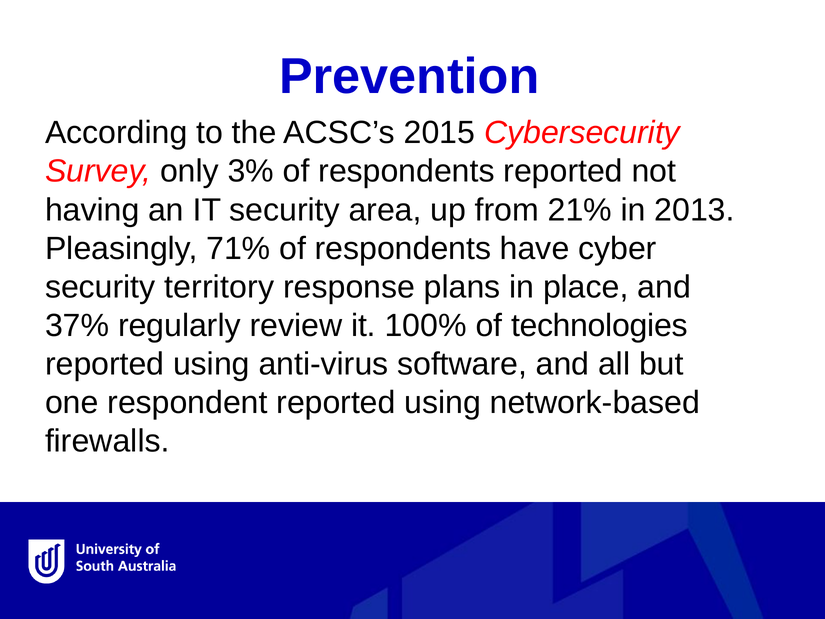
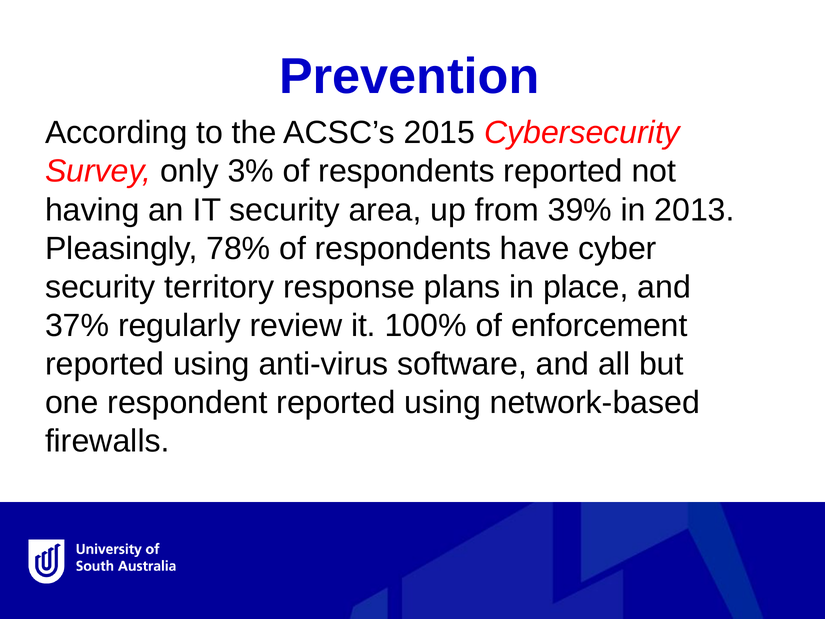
21%: 21% -> 39%
71%: 71% -> 78%
technologies: technologies -> enforcement
